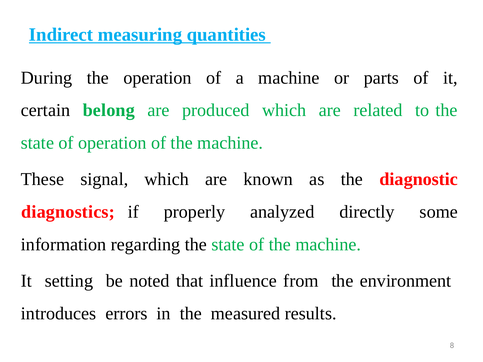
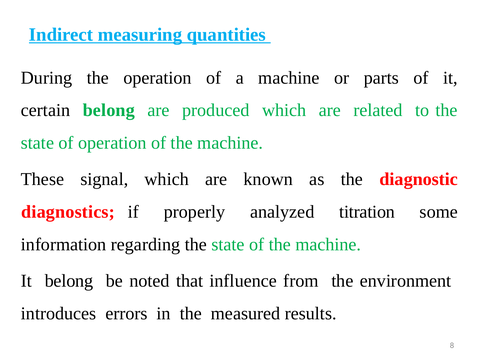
directly: directly -> titration
It setting: setting -> belong
